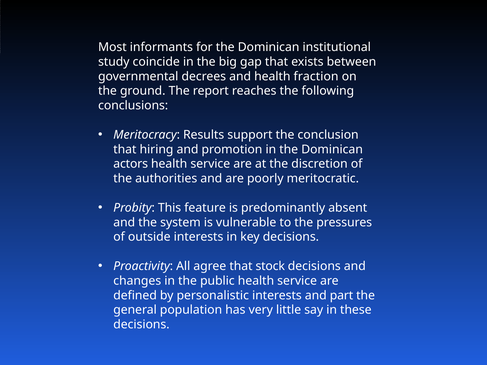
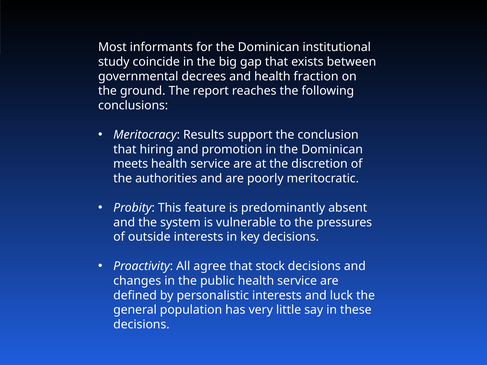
actors: actors -> meets
part: part -> luck
